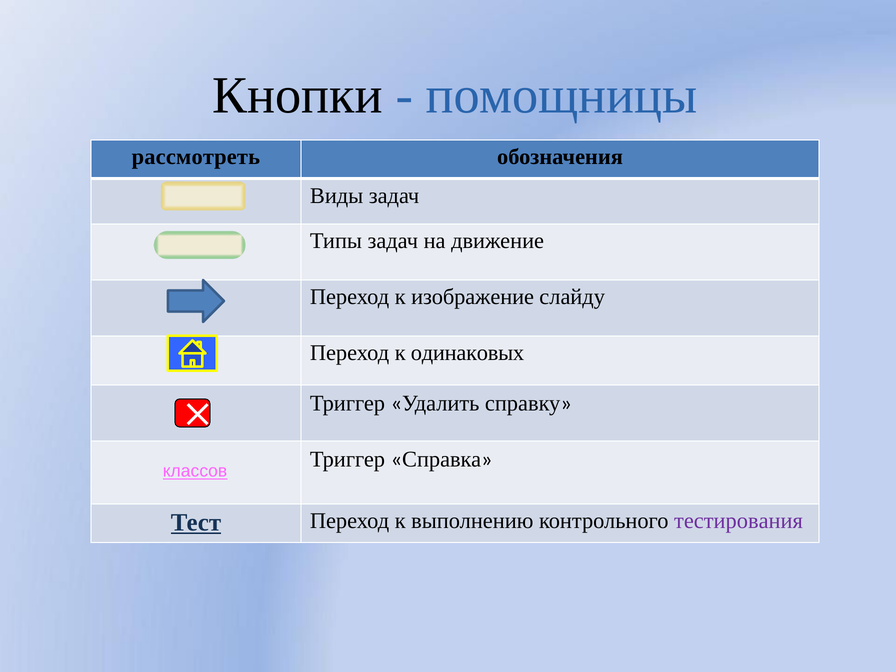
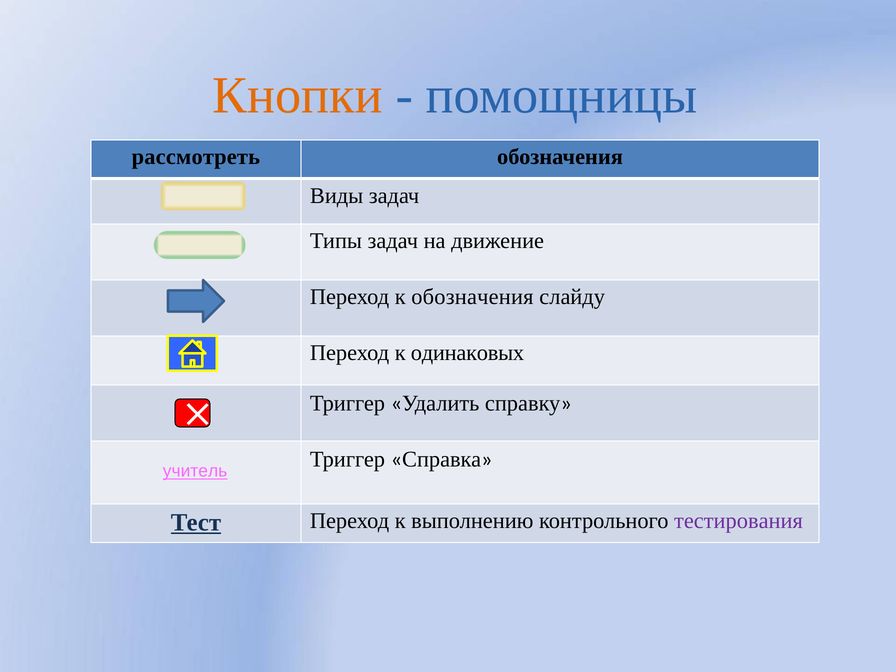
Кнопки colour: black -> orange
к изображение: изображение -> обозначения
классов: классов -> учитель
